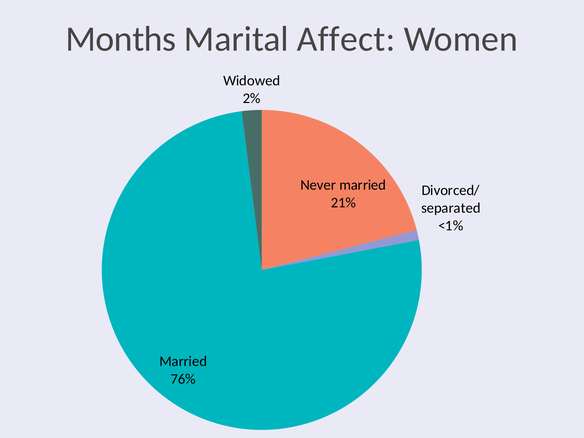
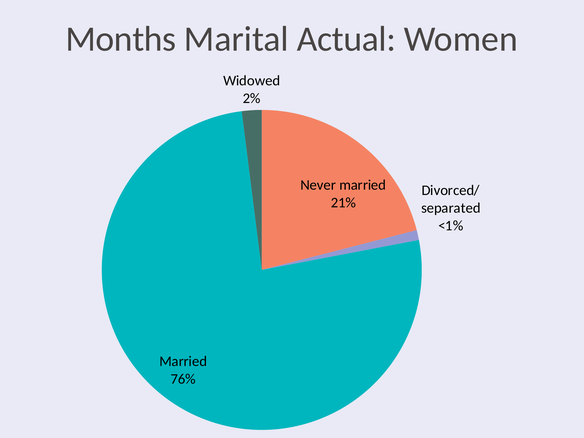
Affect: Affect -> Actual
